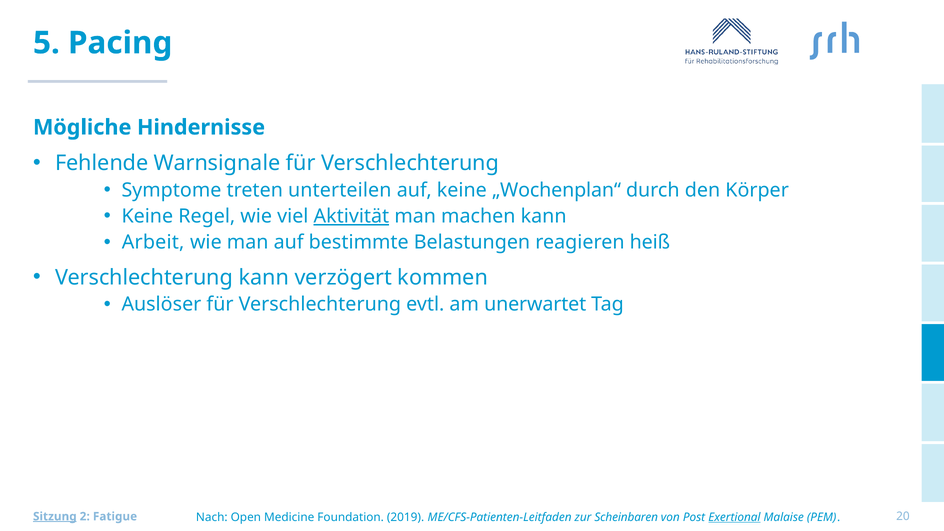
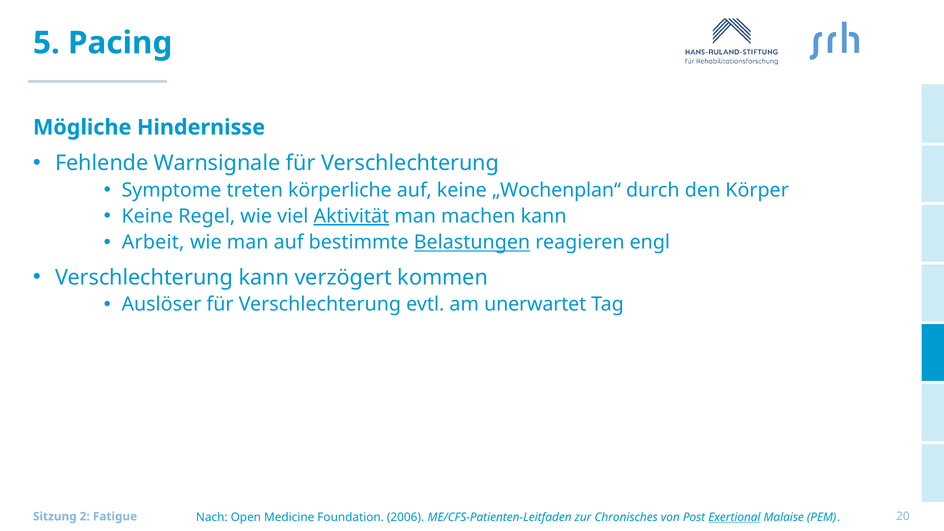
unterteilen: unterteilen -> körperliche
Belastungen underline: none -> present
heiß: heiß -> engl
2019: 2019 -> 2006
Scheinbaren: Scheinbaren -> Chronisches
Sitzung underline: present -> none
